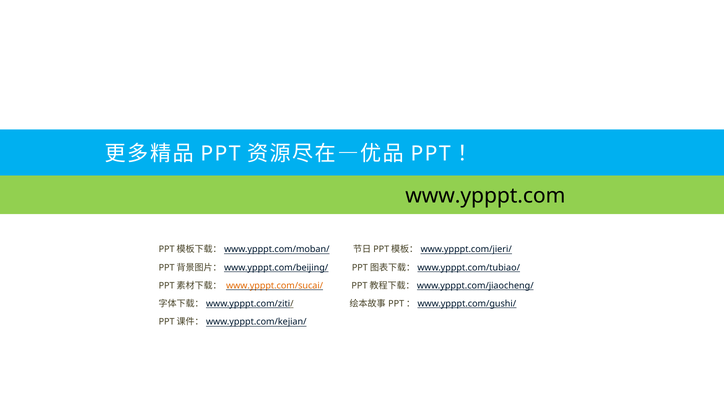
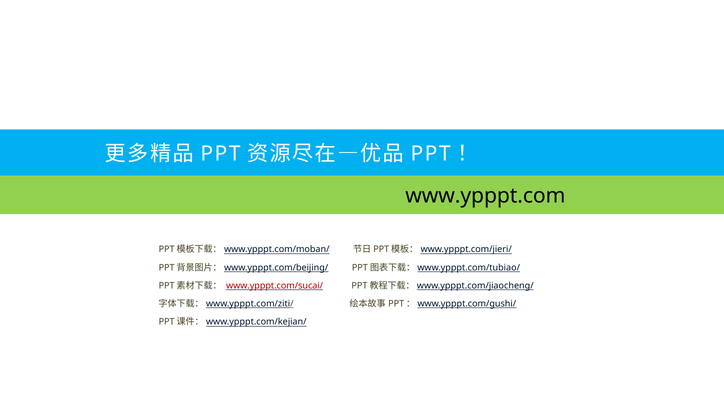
www.ypppt.com/sucai/ colour: orange -> red
